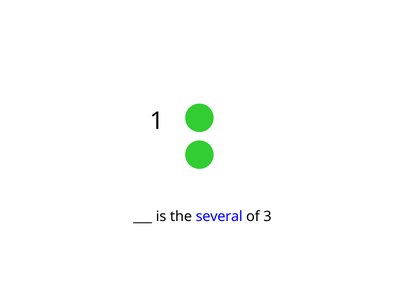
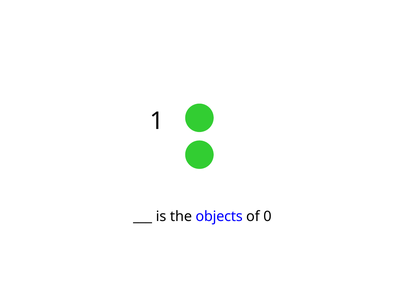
several: several -> objects
3: 3 -> 0
